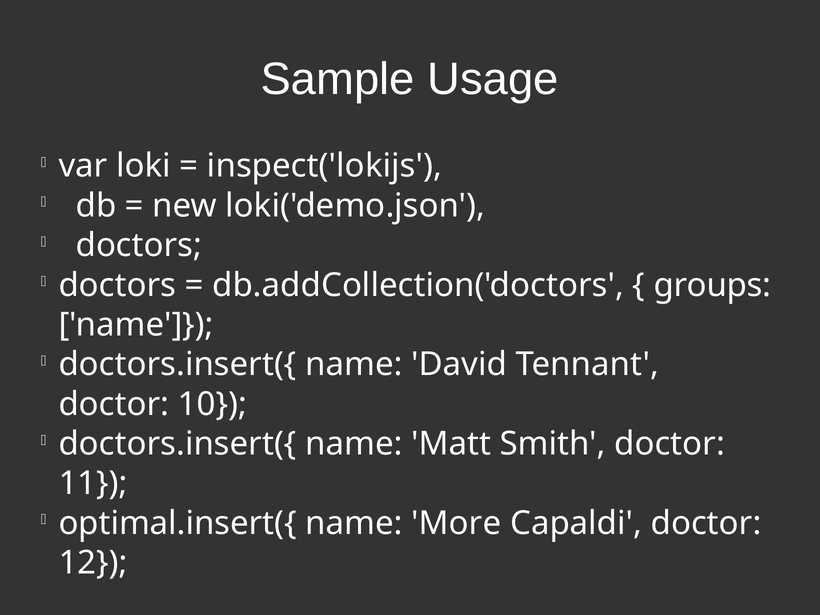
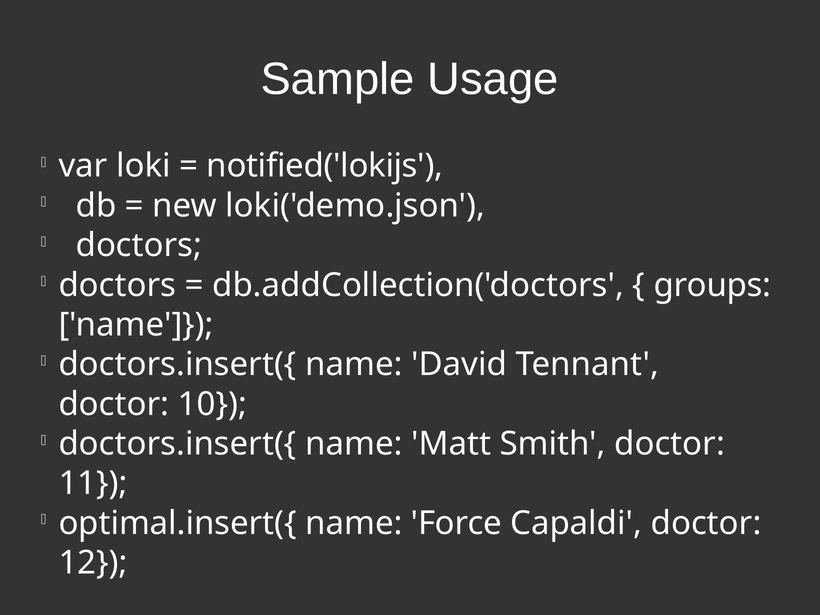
inspect('lokijs: inspect('lokijs -> notified('lokijs
More: More -> Force
